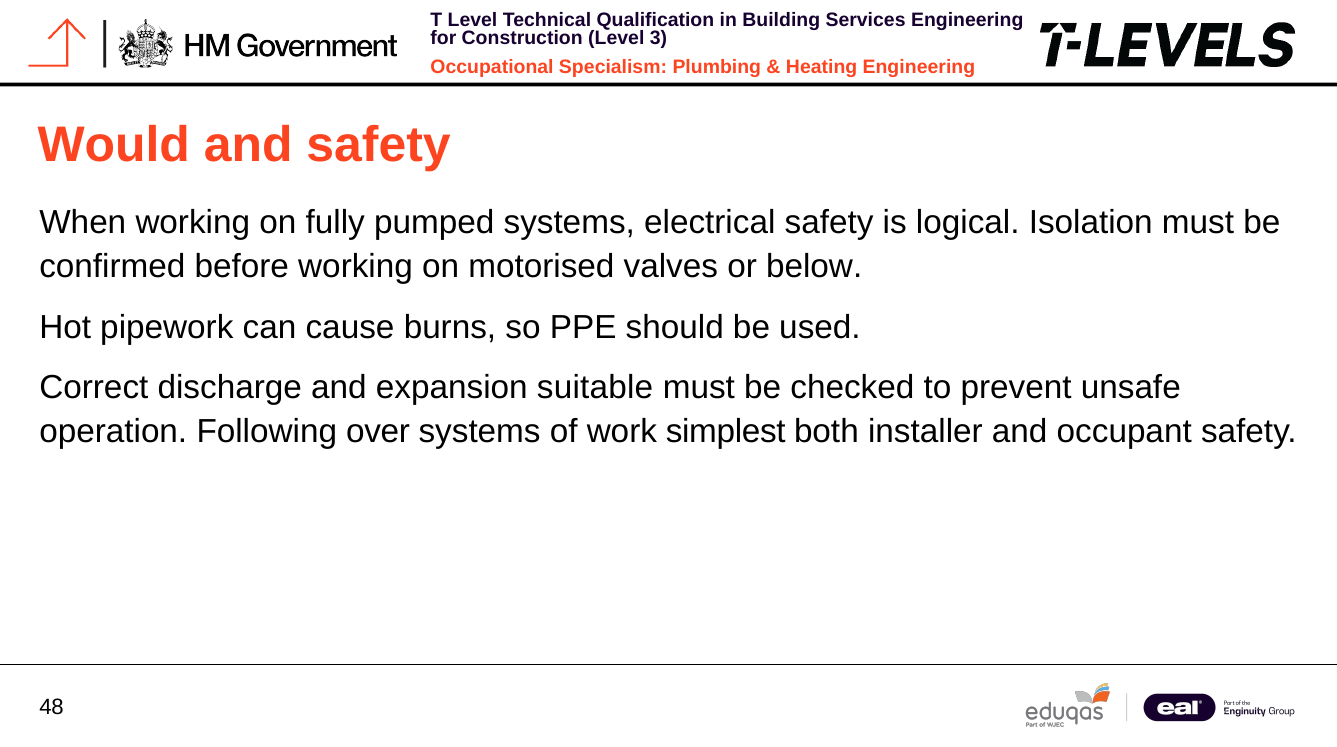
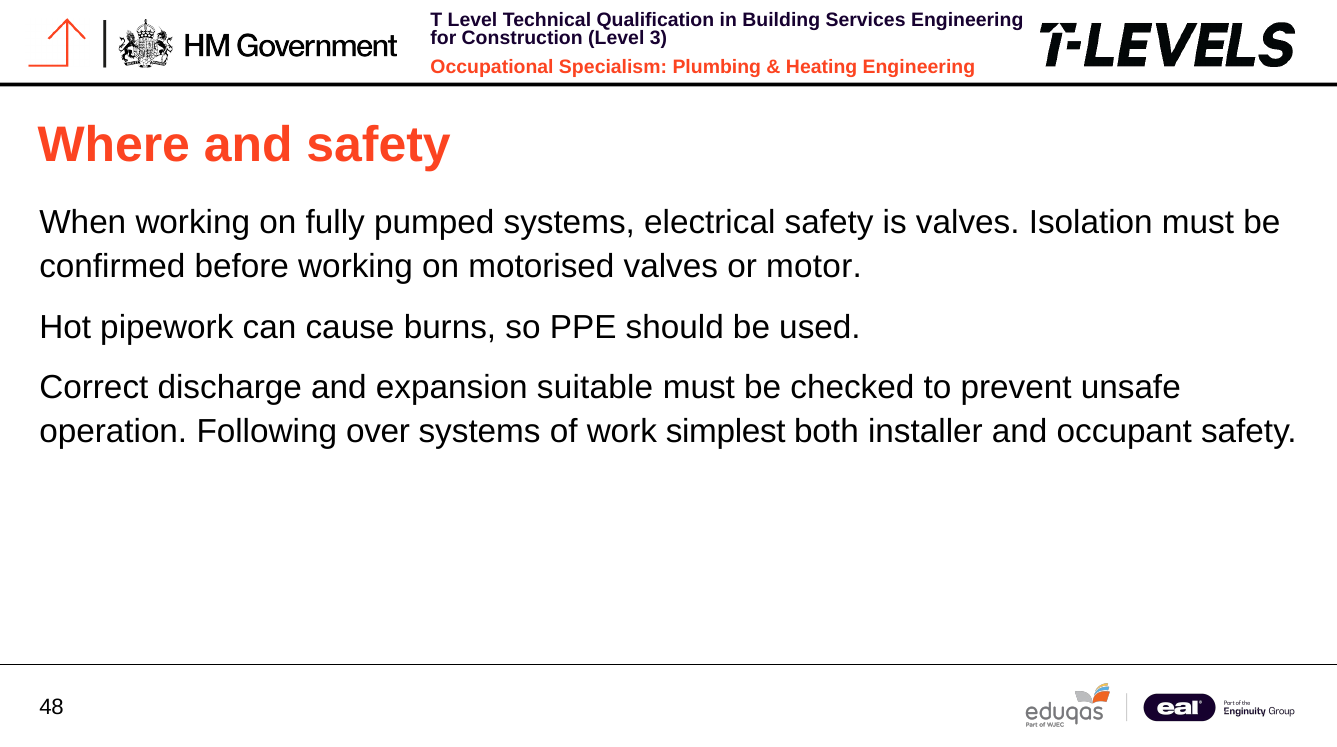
Would: Would -> Where
is logical: logical -> valves
below: below -> motor
